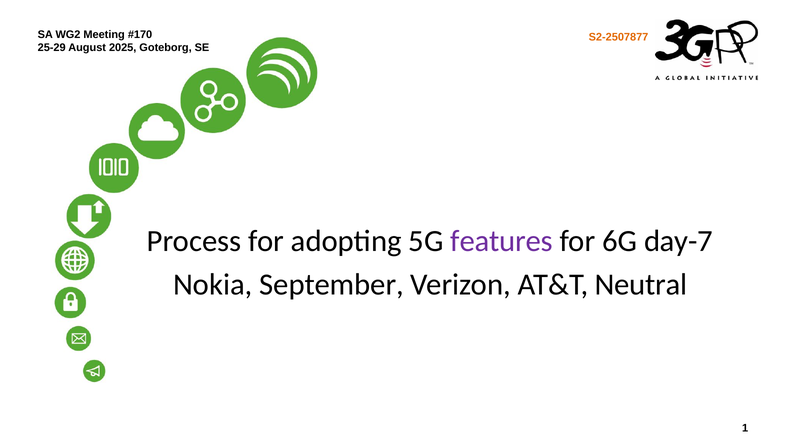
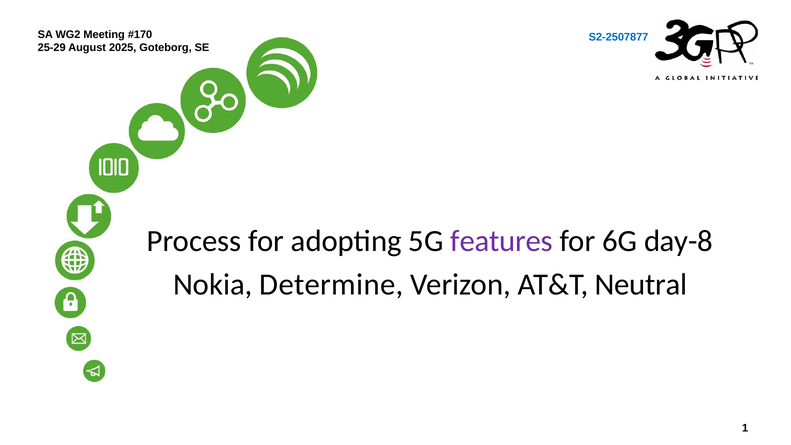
S2-2507877 colour: orange -> blue
day-7: day-7 -> day-8
September: September -> Determine
